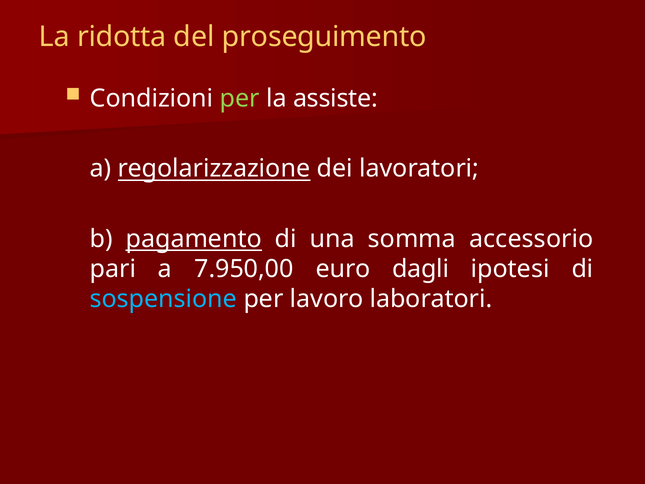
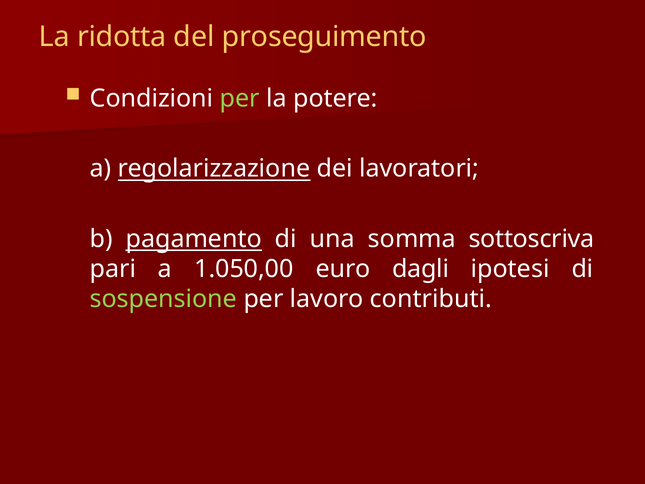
assiste: assiste -> potere
accessorio: accessorio -> sottoscriva
7.950,00: 7.950,00 -> 1.050,00
sospensione colour: light blue -> light green
laboratori: laboratori -> contributi
